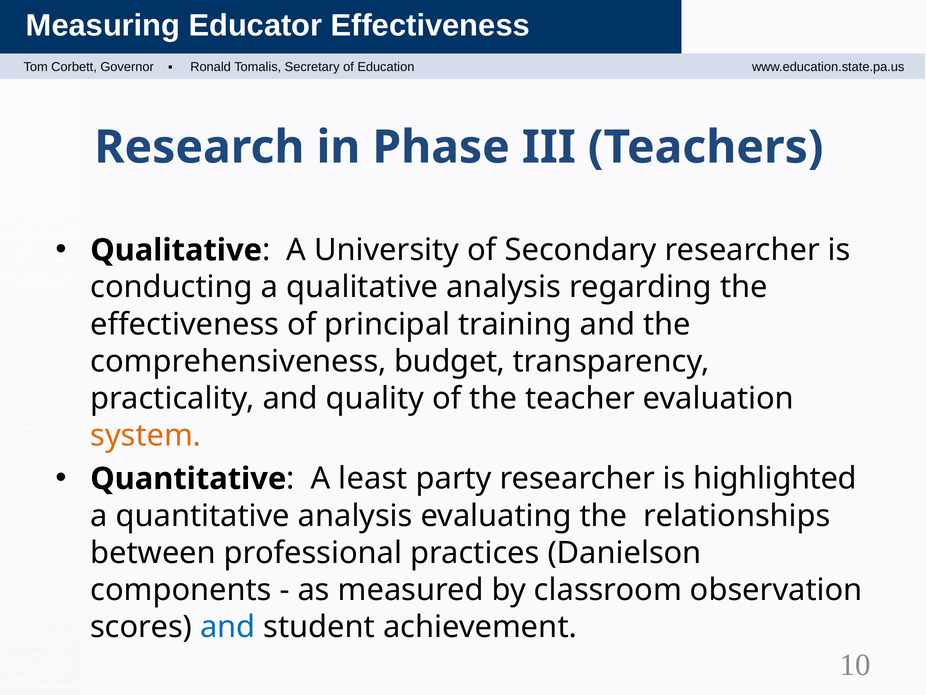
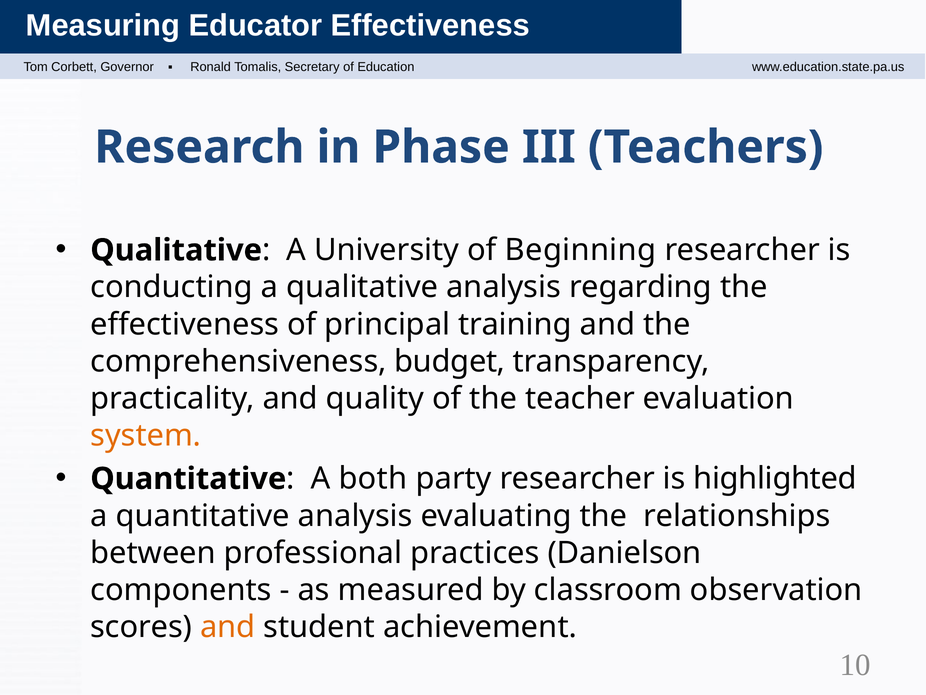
Secondary: Secondary -> Beginning
least: least -> both
and at (228, 627) colour: blue -> orange
